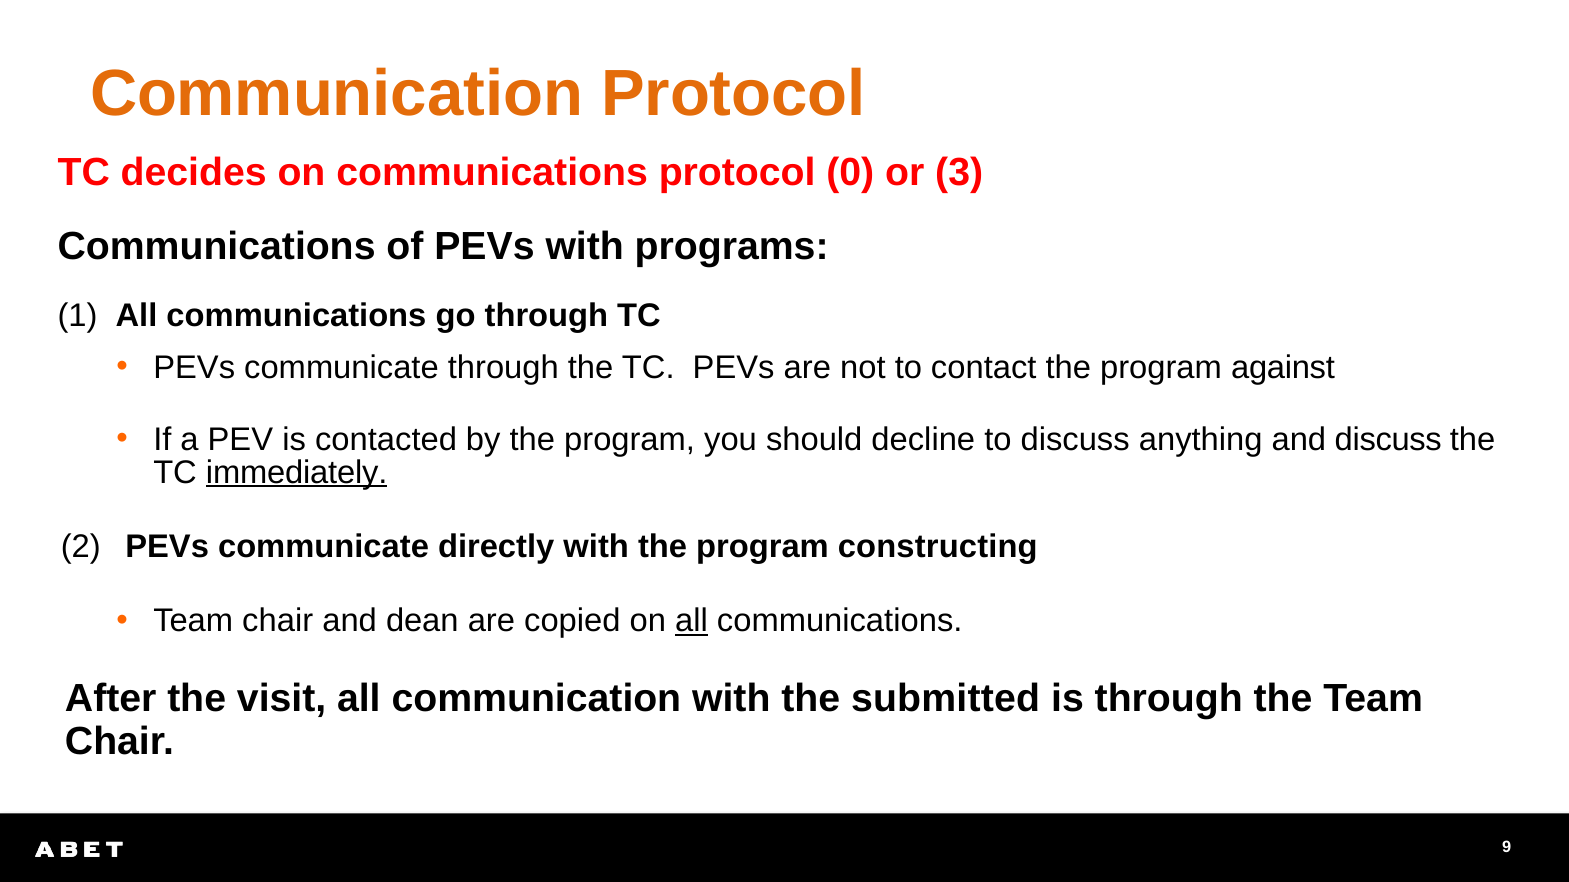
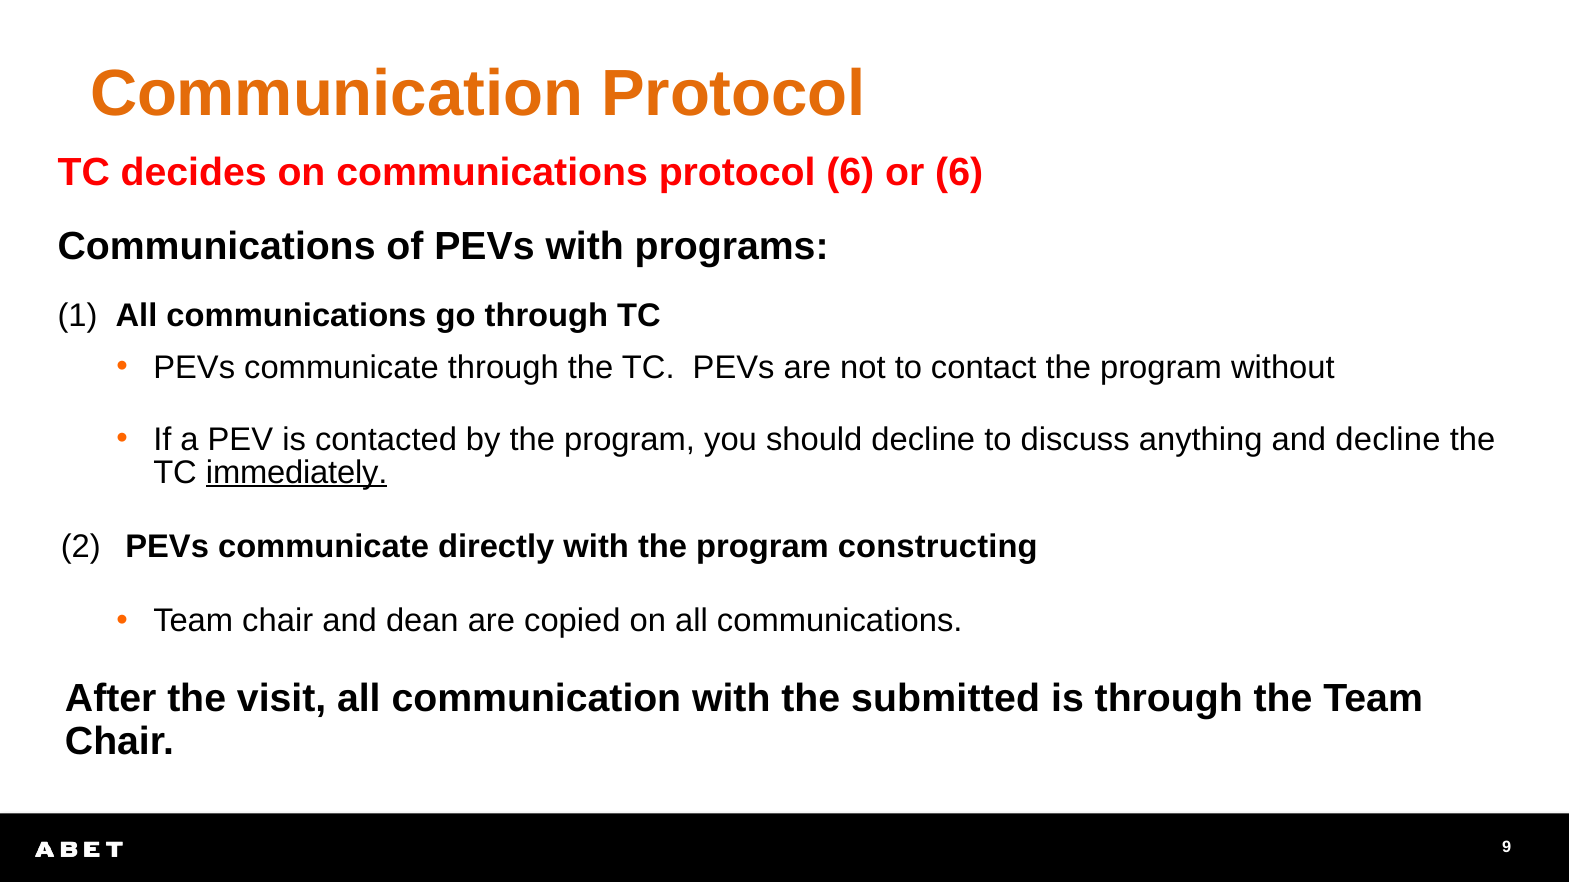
protocol 0: 0 -> 6
or 3: 3 -> 6
against: against -> without
and discuss: discuss -> decline
all at (691, 621) underline: present -> none
